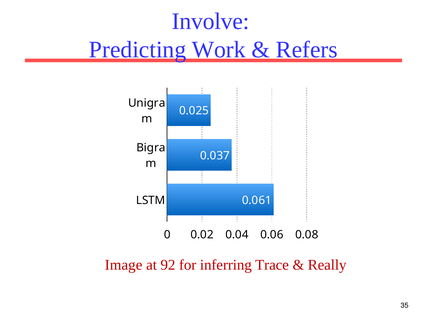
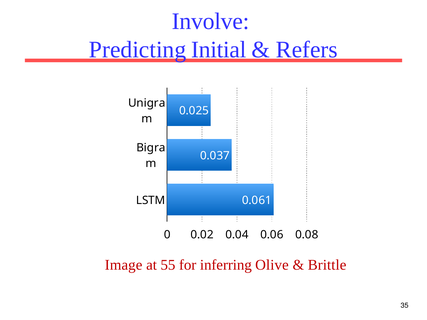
Work: Work -> Initial
92: 92 -> 55
Trace: Trace -> Olive
Really: Really -> Brittle
